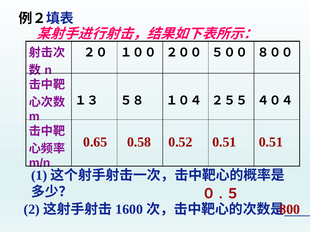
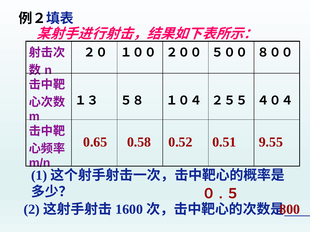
0.51 0.51: 0.51 -> 9.55
